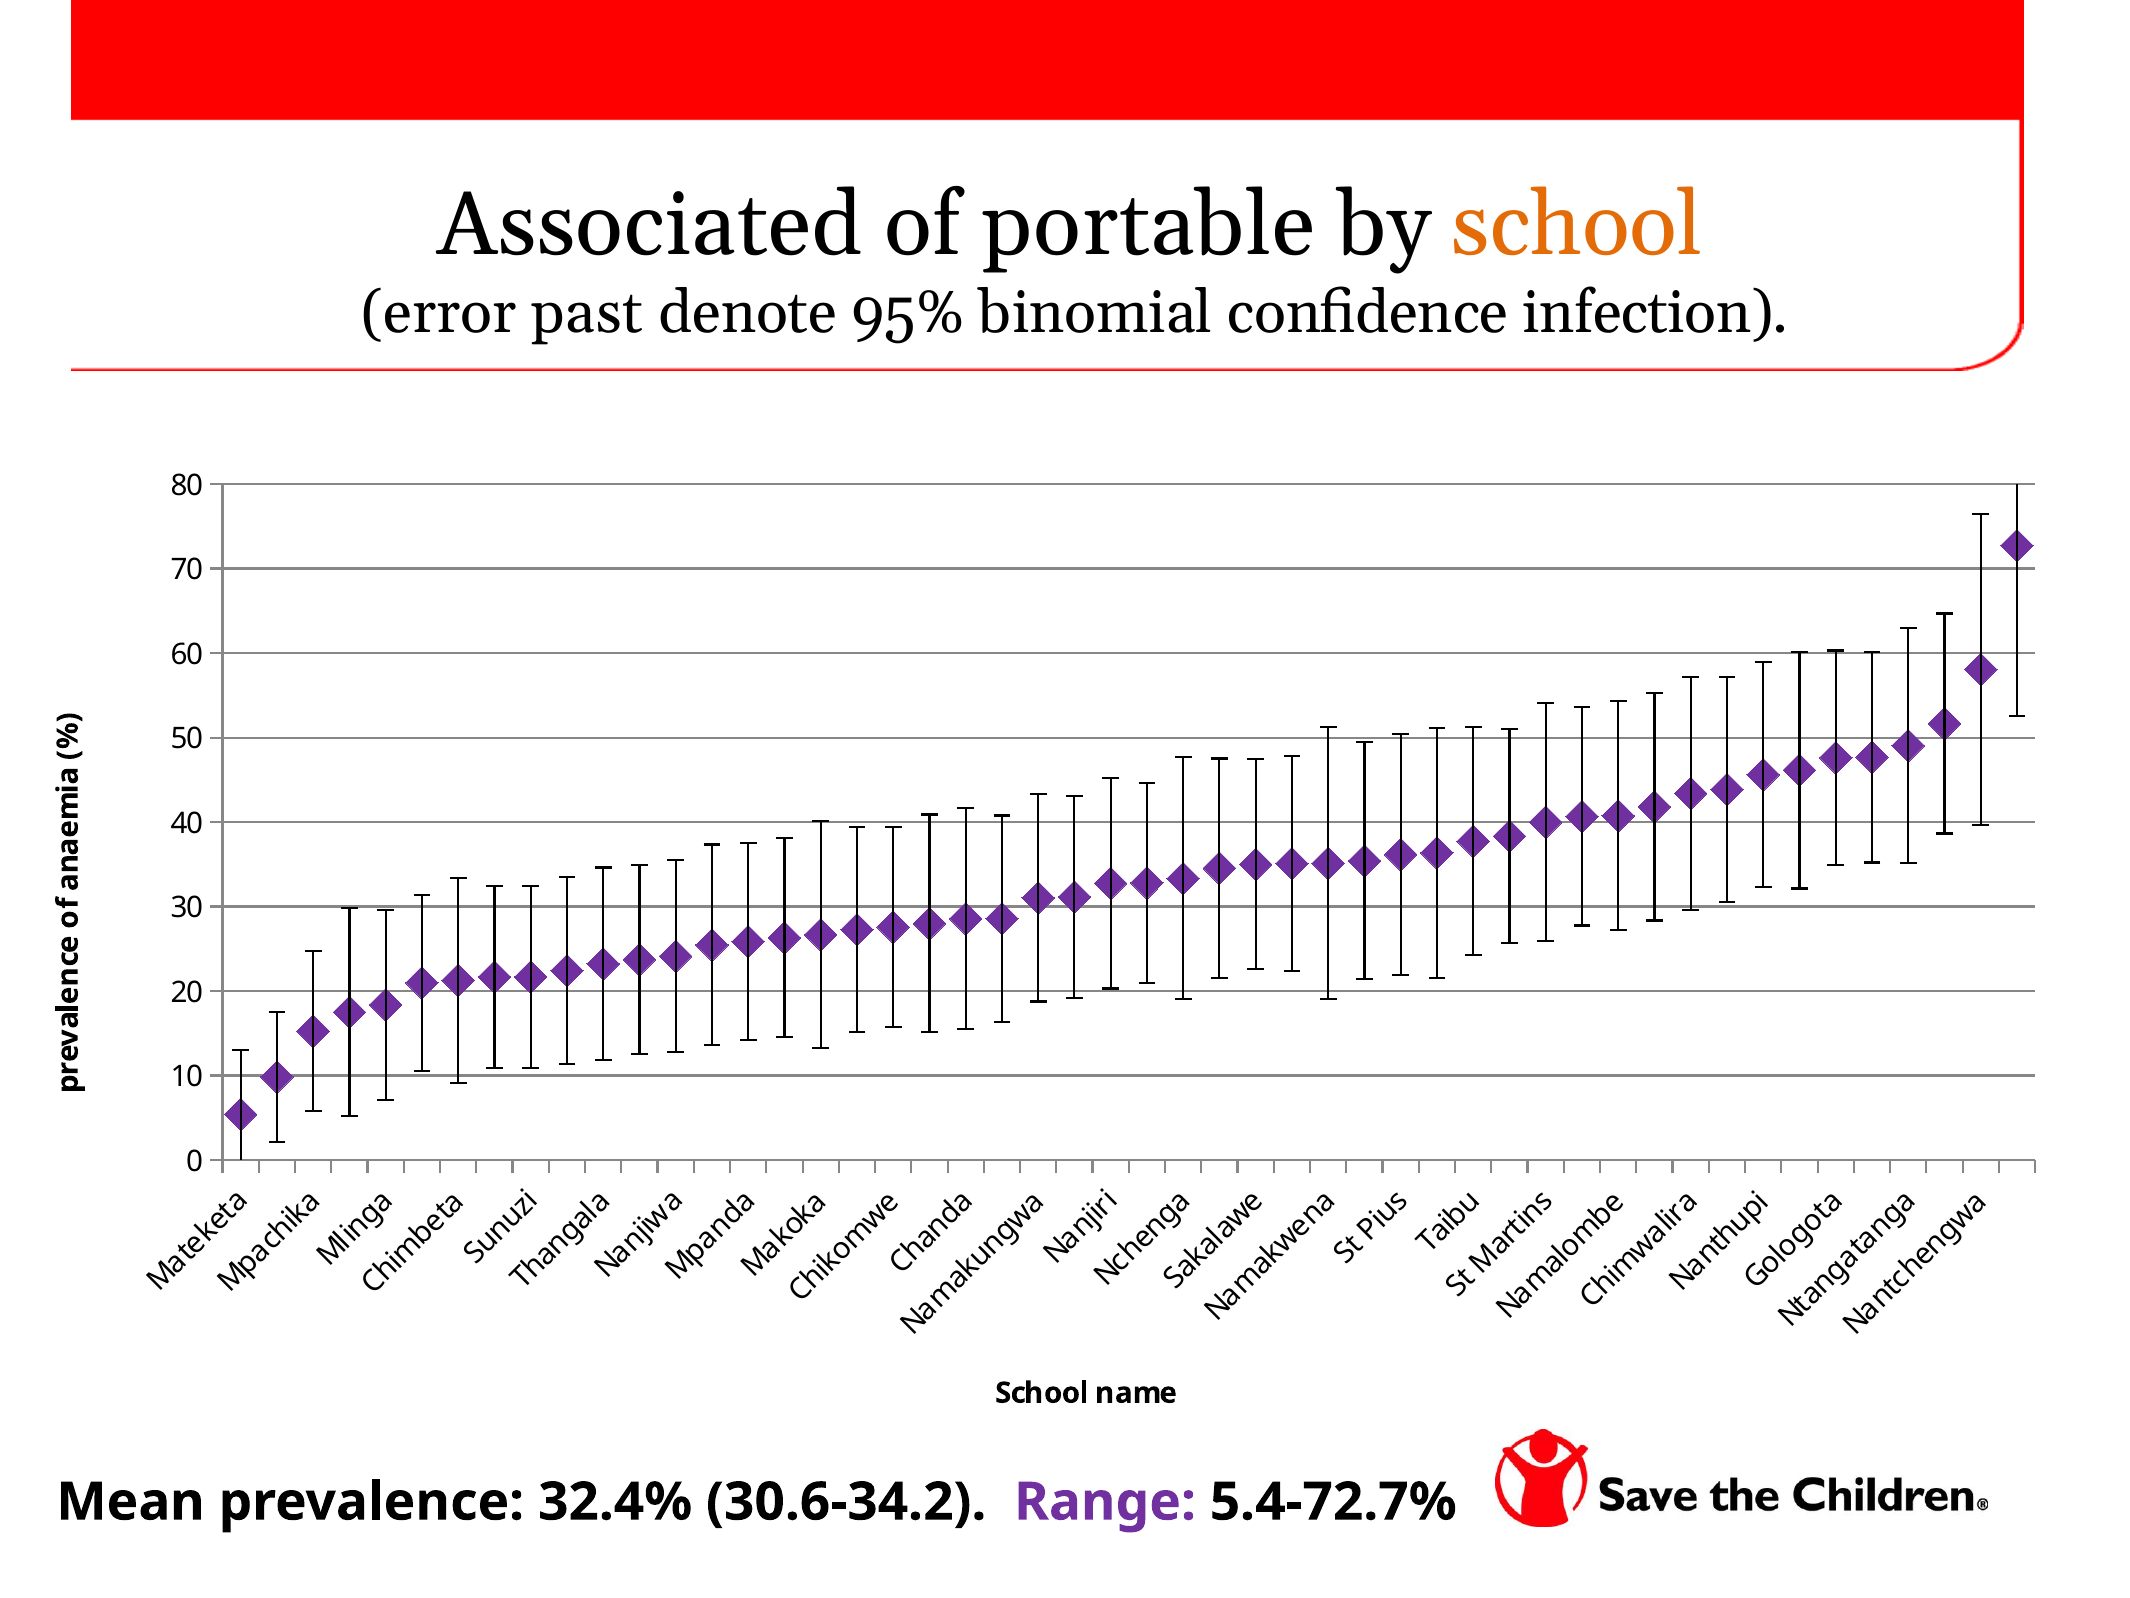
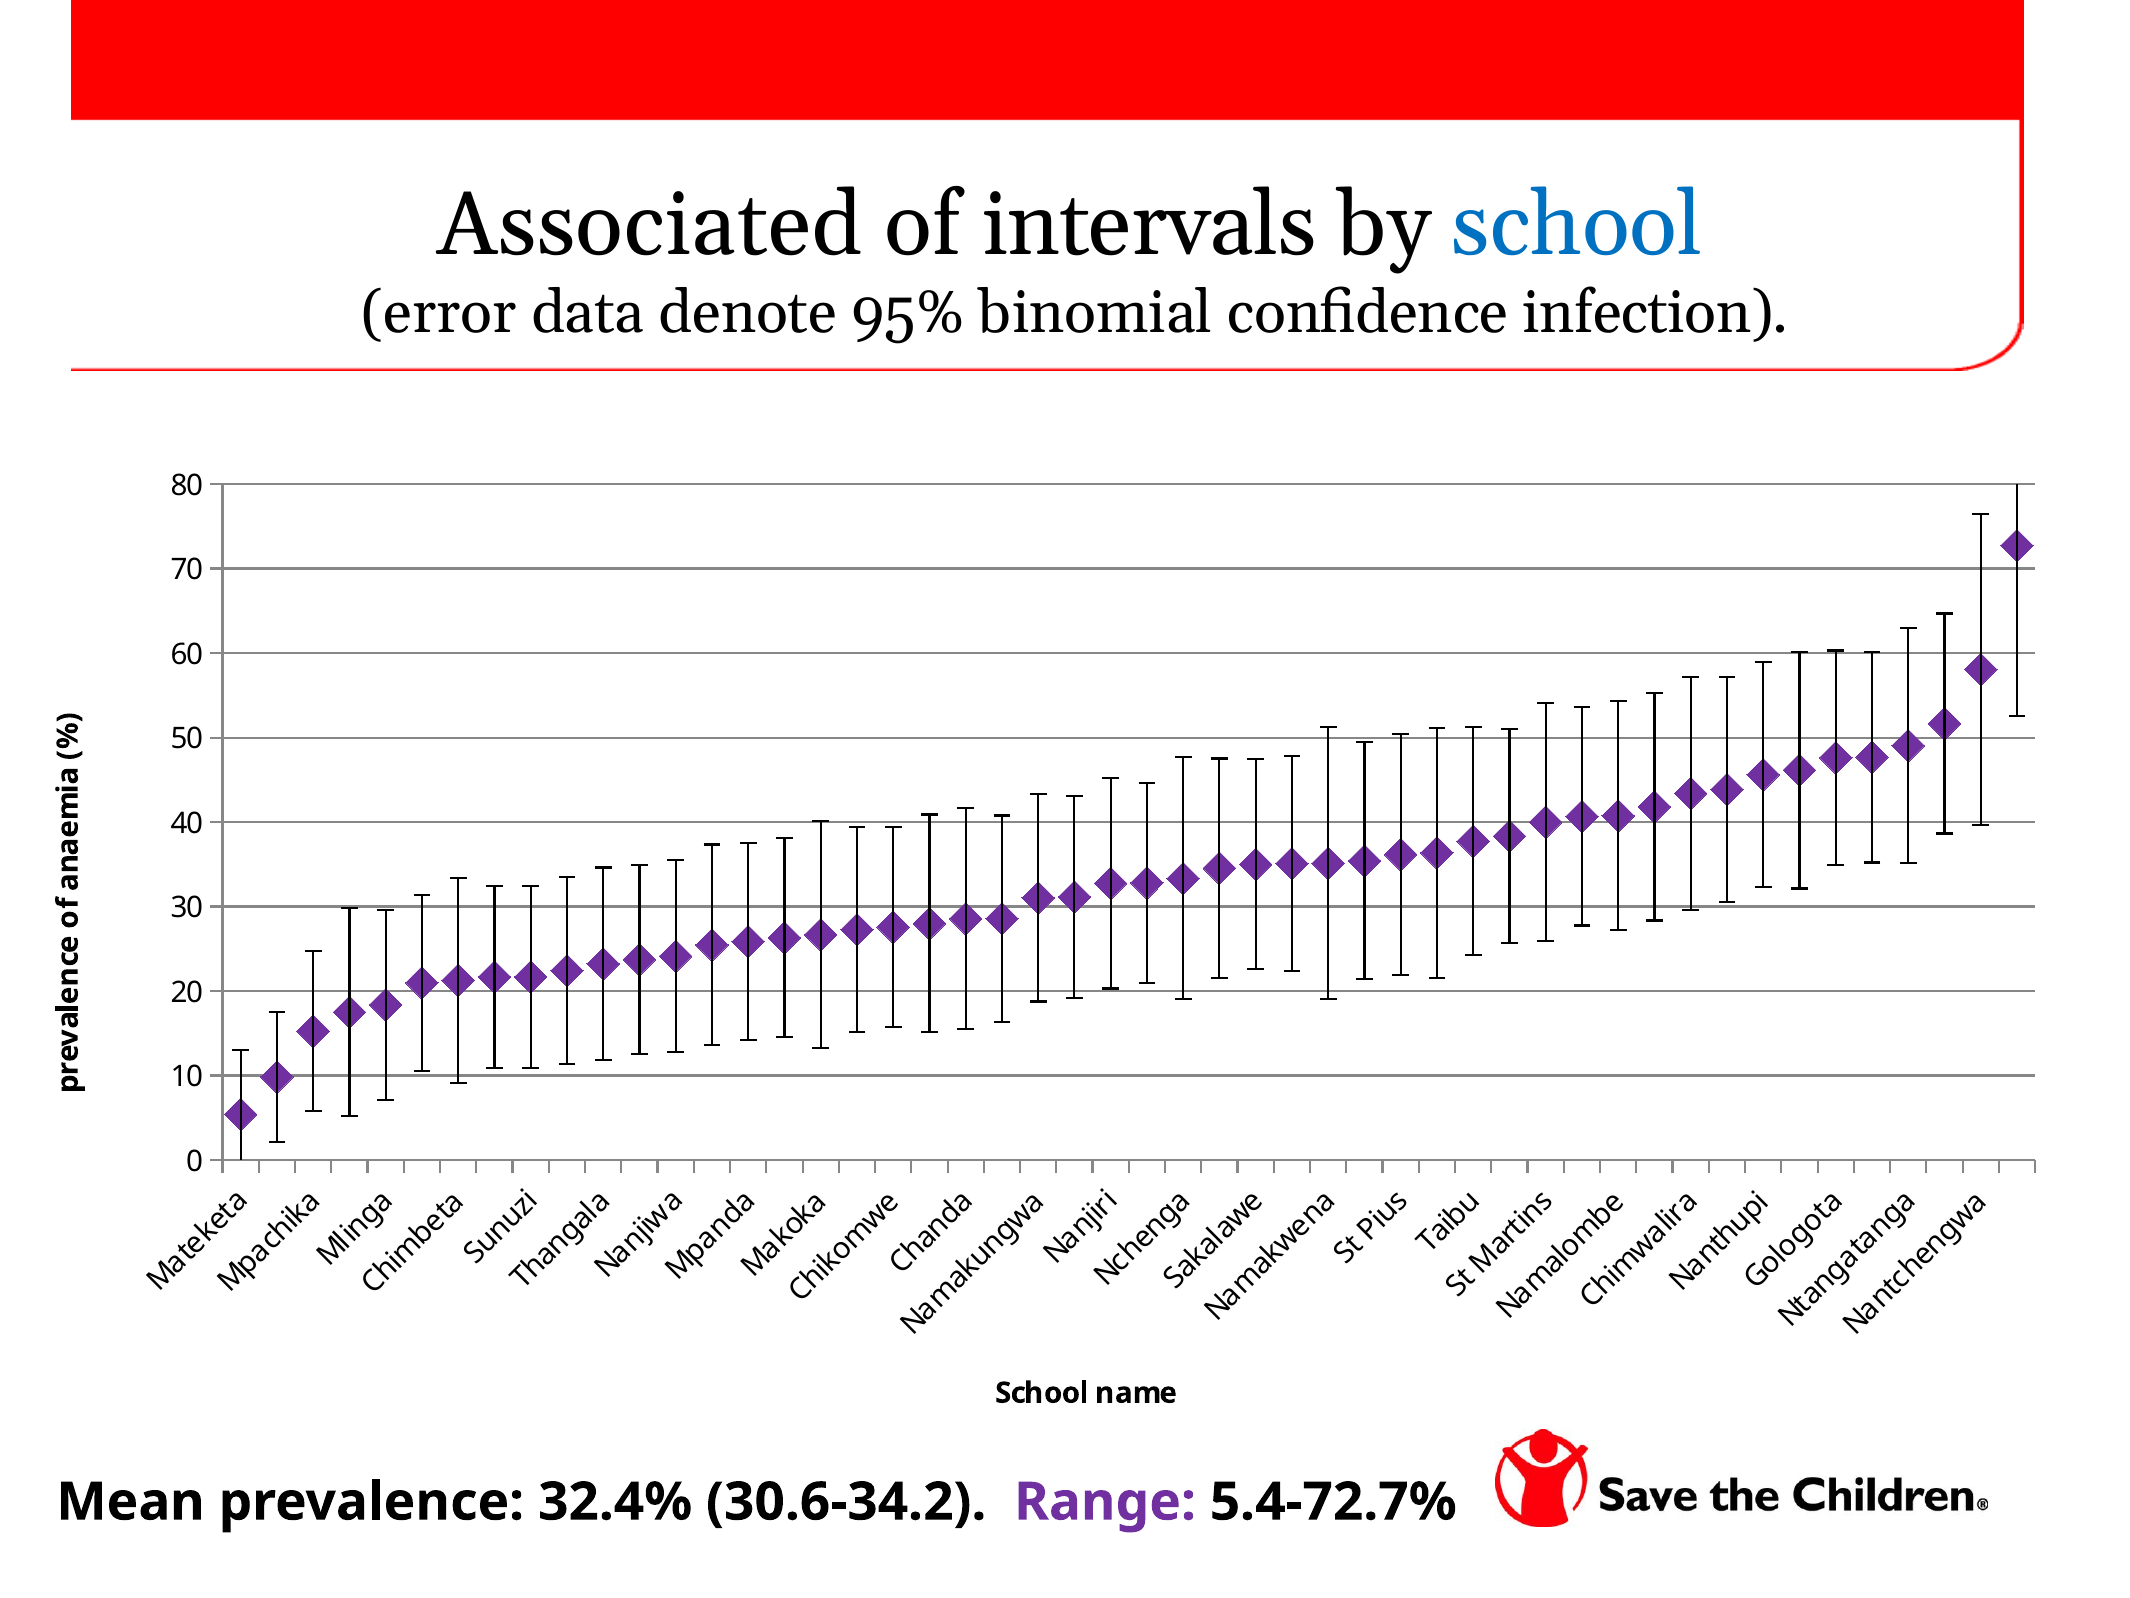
portable: portable -> intervals
school at (1577, 225) colour: orange -> blue
past: past -> data
